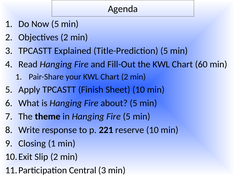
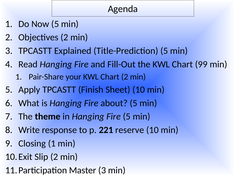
60: 60 -> 99
Central: Central -> Master
